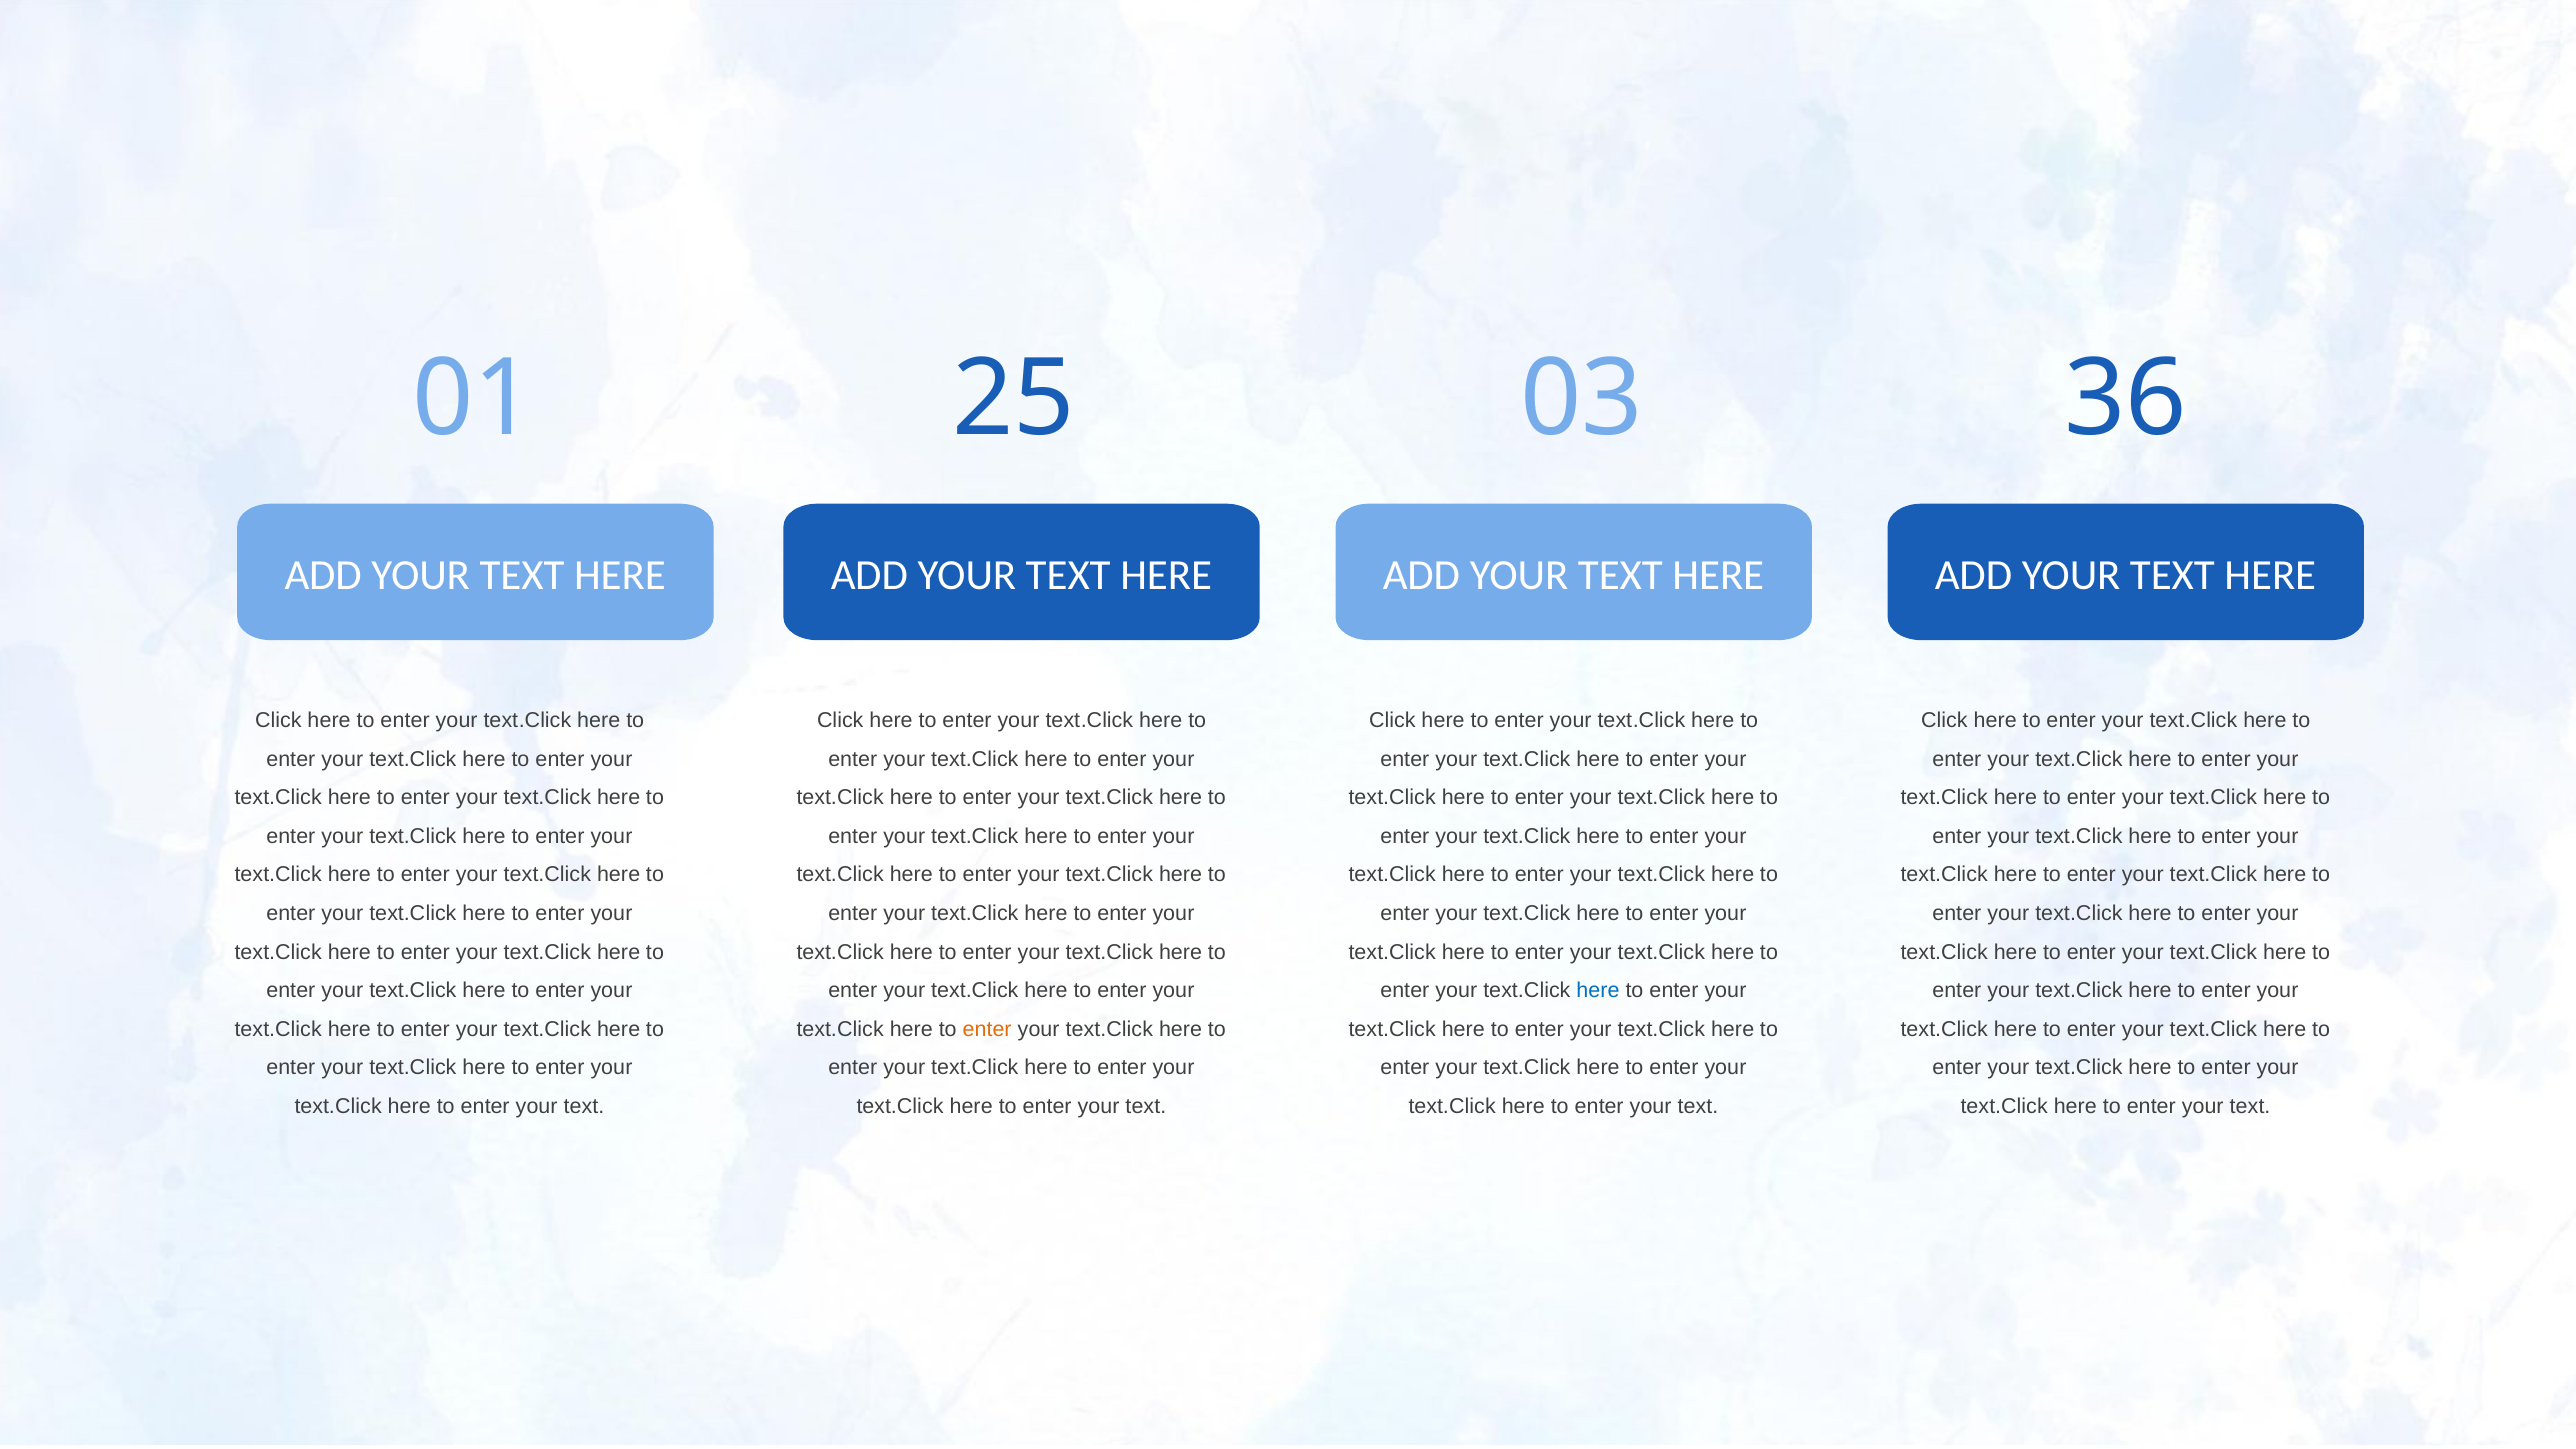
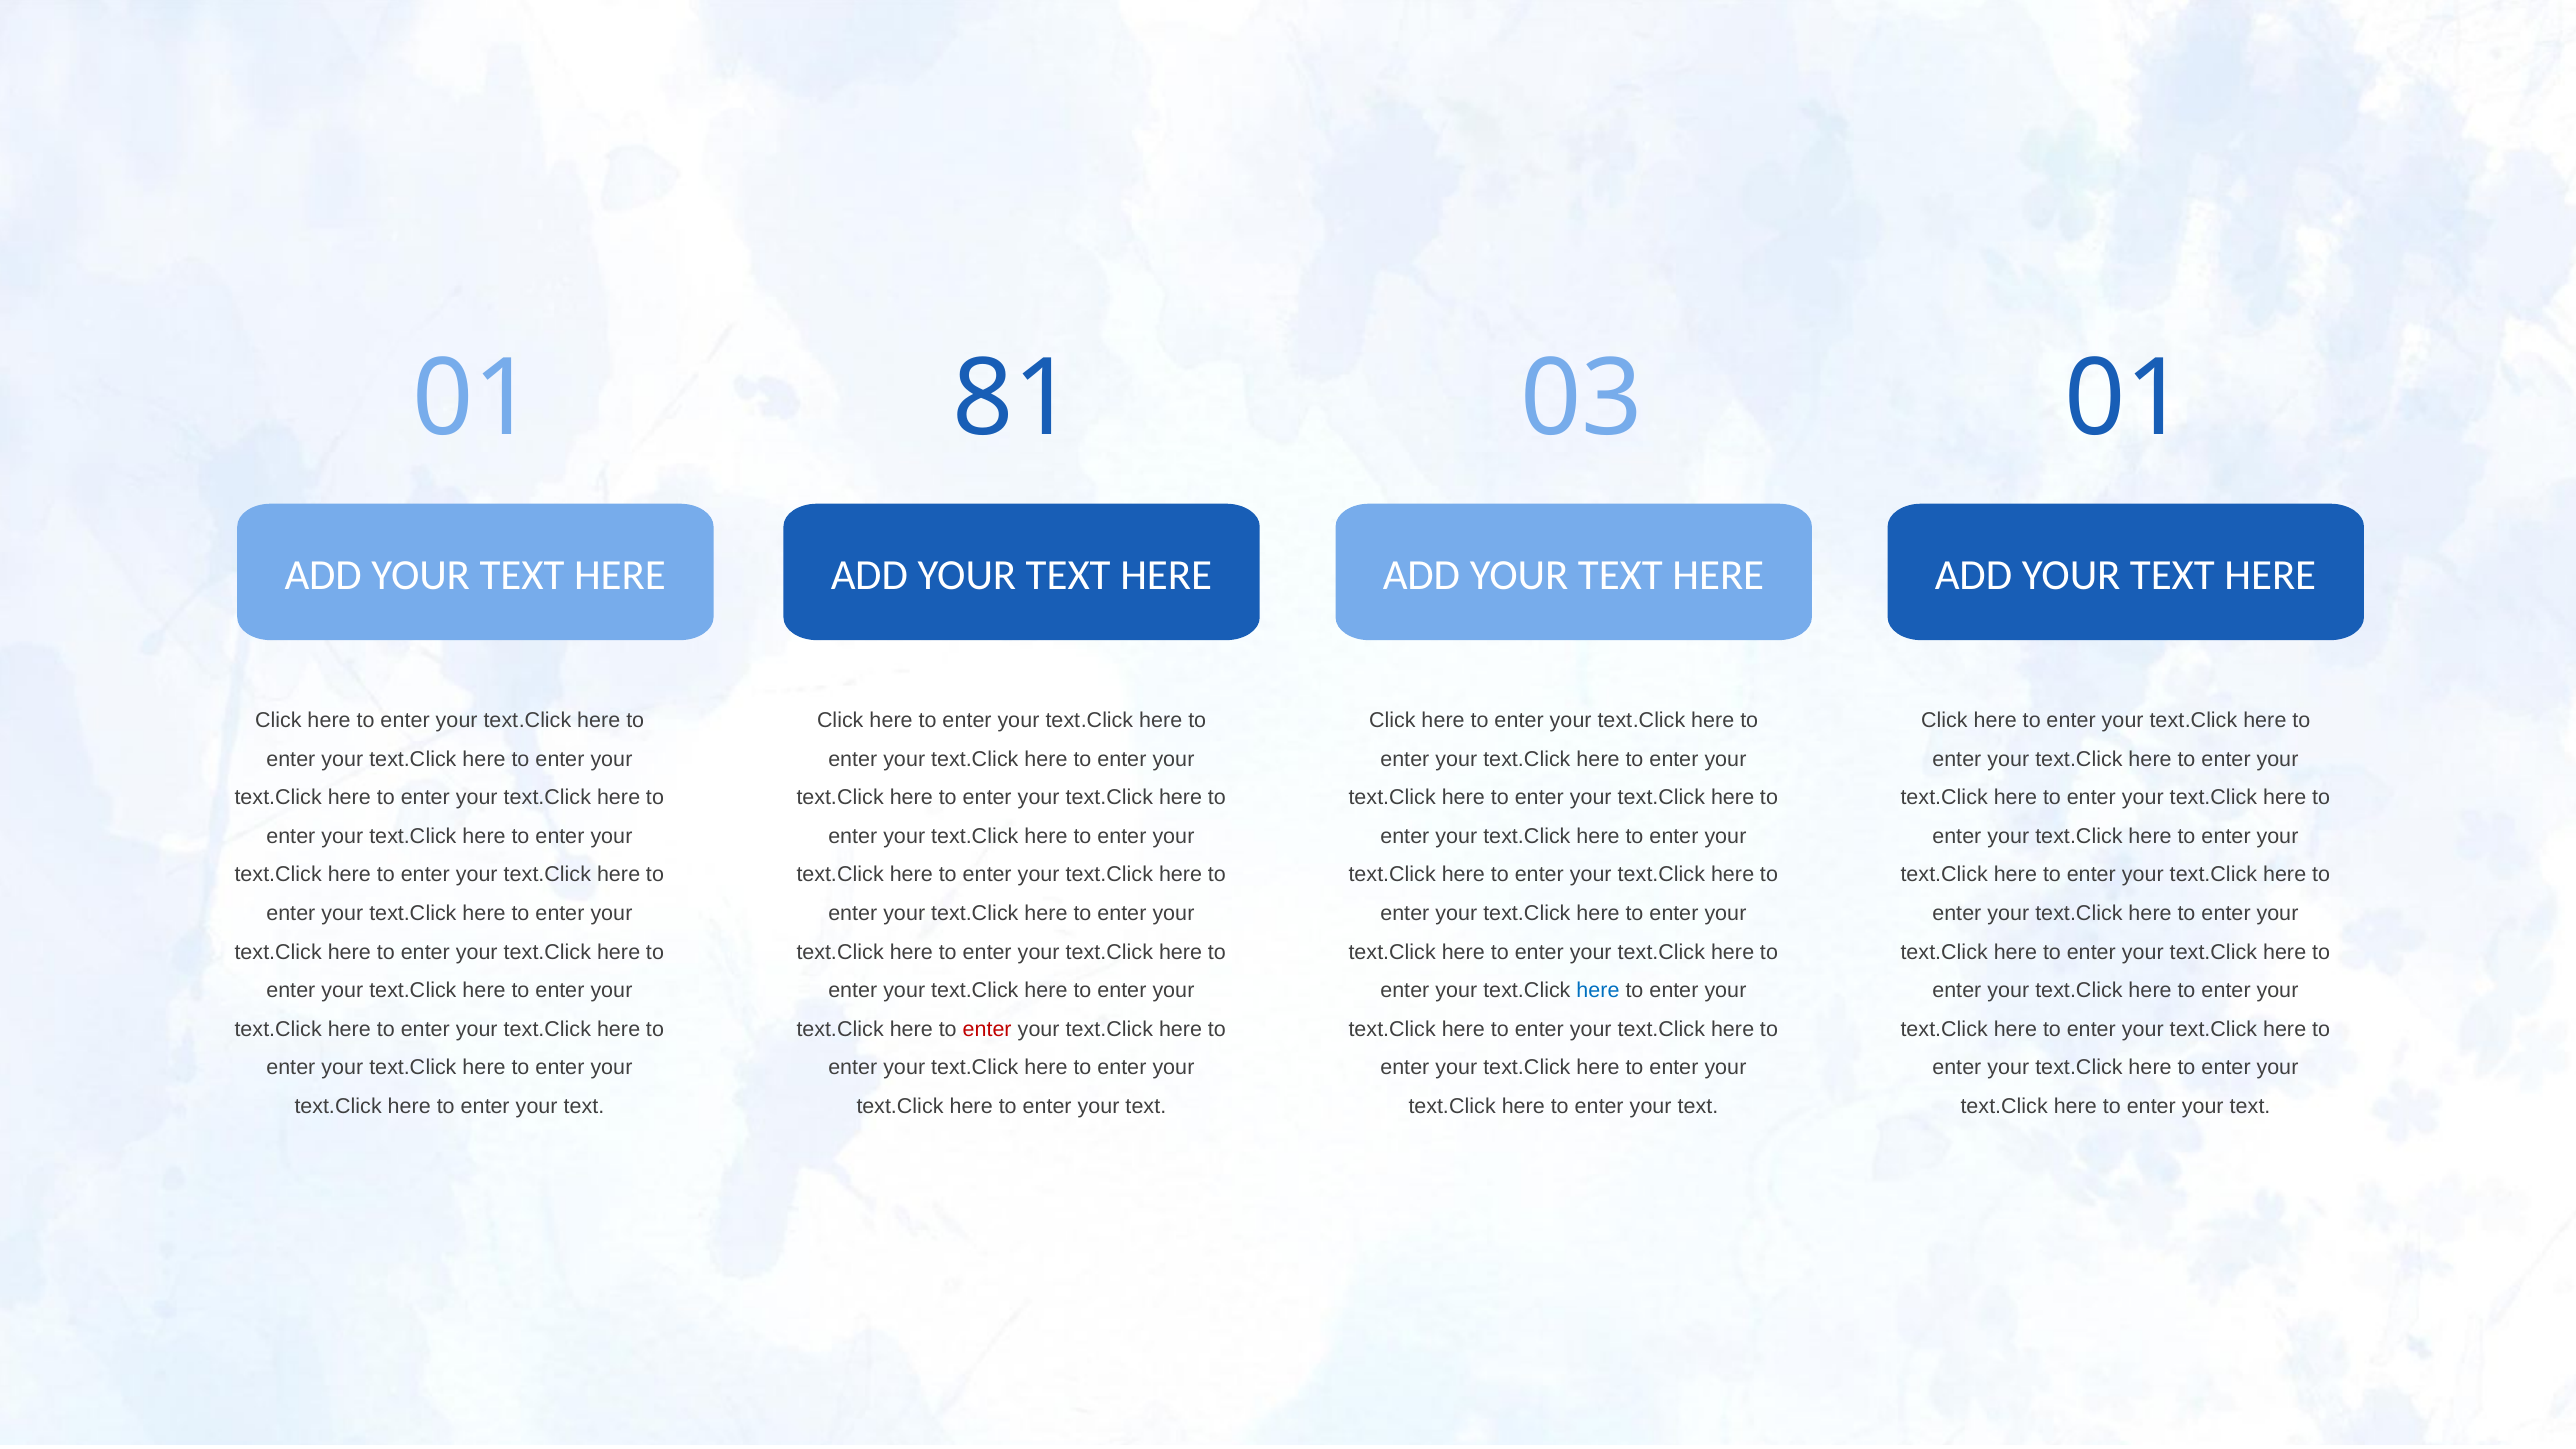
25: 25 -> 81
03 36: 36 -> 01
enter at (987, 1029) colour: orange -> red
